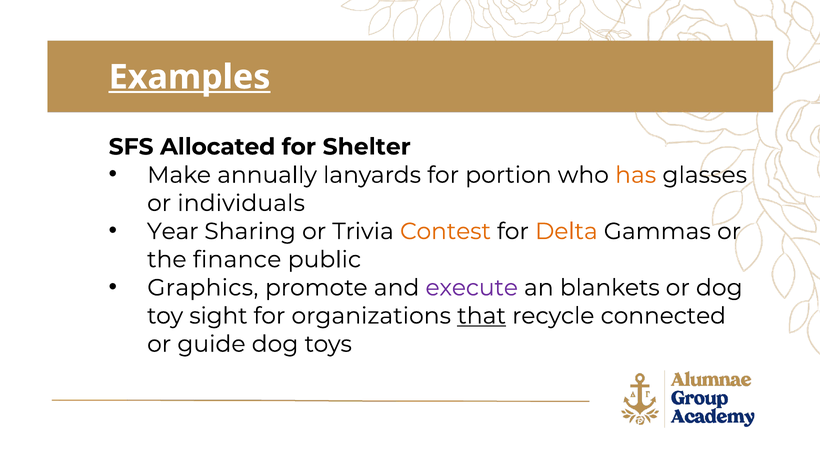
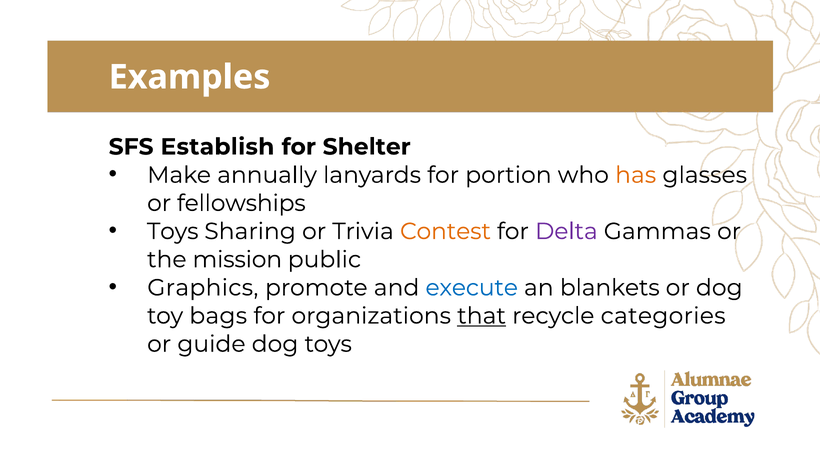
Examples underline: present -> none
Allocated: Allocated -> Establish
individuals: individuals -> fellowships
Year at (173, 231): Year -> Toys
Delta colour: orange -> purple
finance: finance -> mission
execute colour: purple -> blue
sight: sight -> bags
connected: connected -> categories
